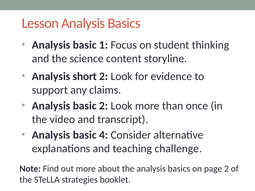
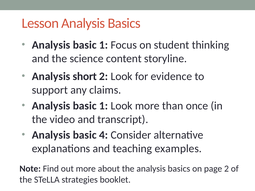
2 at (104, 106): 2 -> 1
challenge: challenge -> examples
